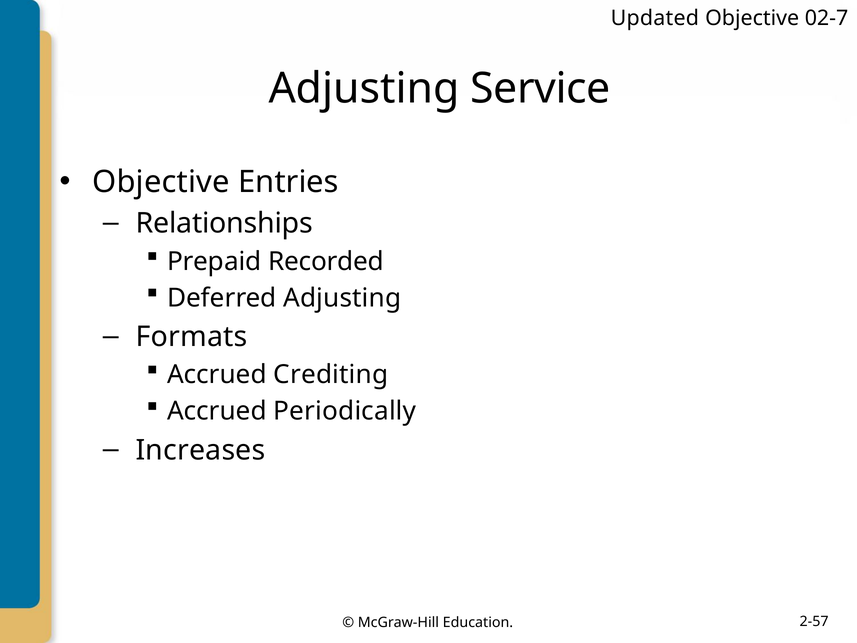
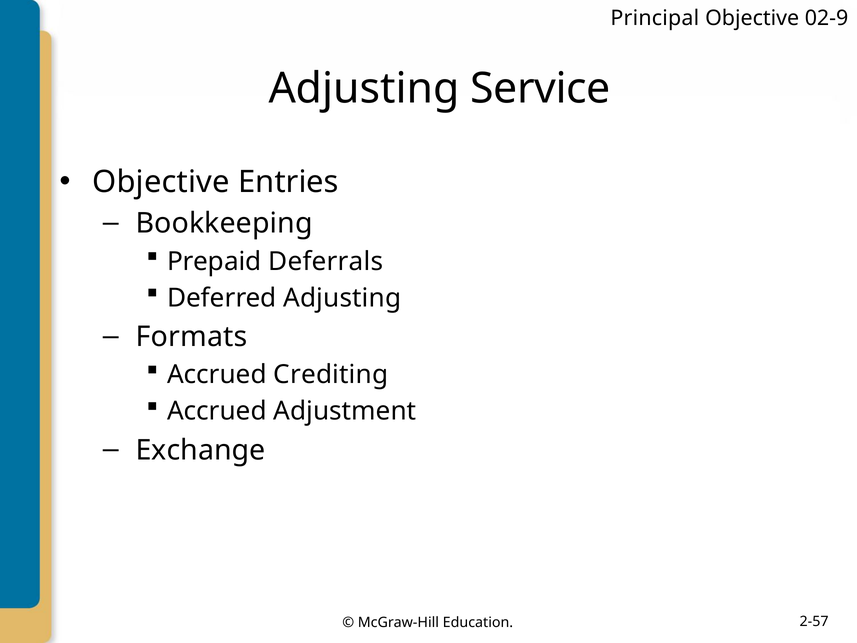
Updated: Updated -> Principal
02-7: 02-7 -> 02-9
Relationships: Relationships -> Bookkeeping
Recorded: Recorded -> Deferrals
Periodically: Periodically -> Adjustment
Increases: Increases -> Exchange
